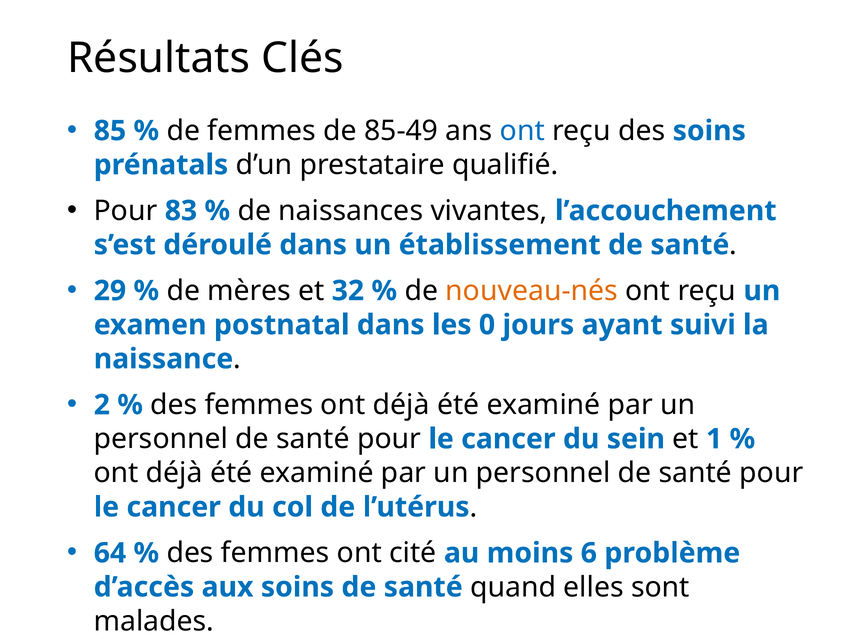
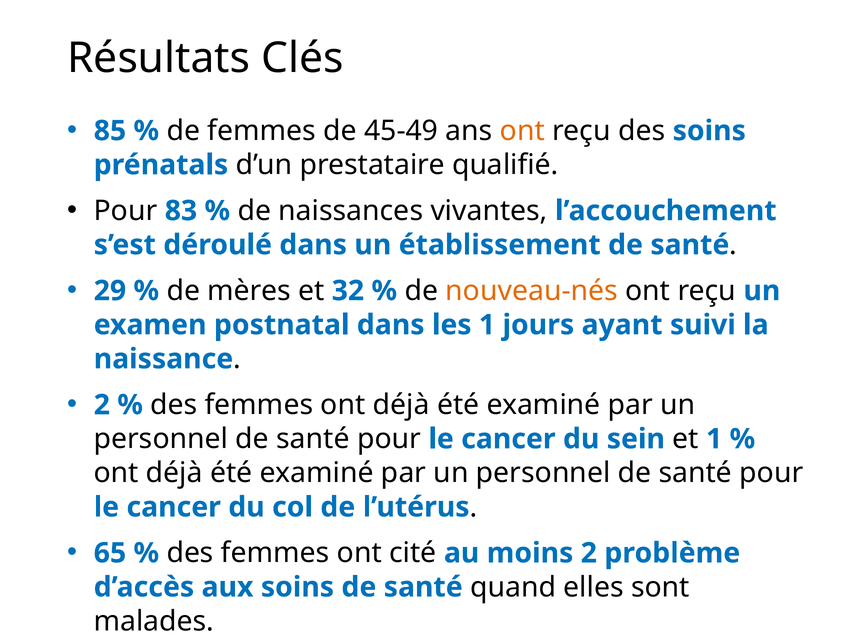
85-49: 85-49 -> 45-49
ont at (522, 131) colour: blue -> orange
les 0: 0 -> 1
64: 64 -> 65
moins 6: 6 -> 2
